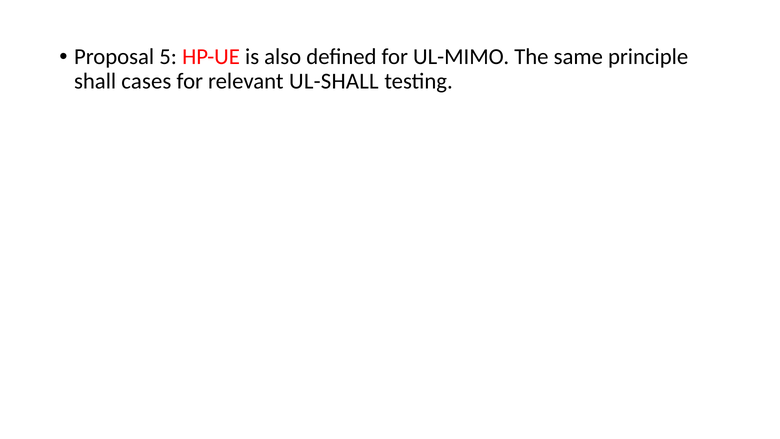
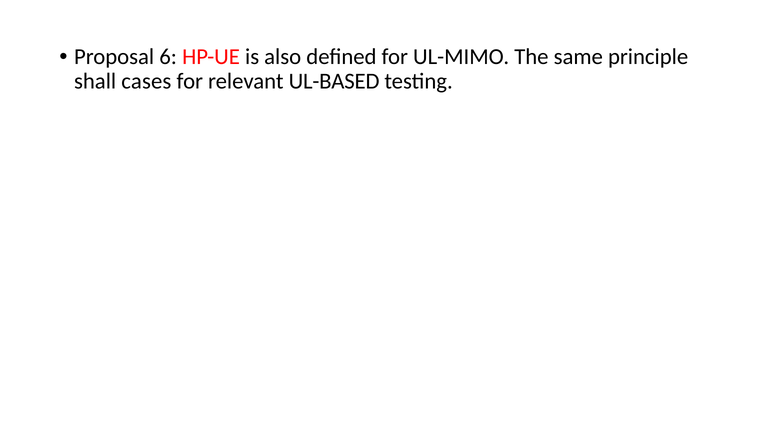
5: 5 -> 6
UL-SHALL: UL-SHALL -> UL-BASED
